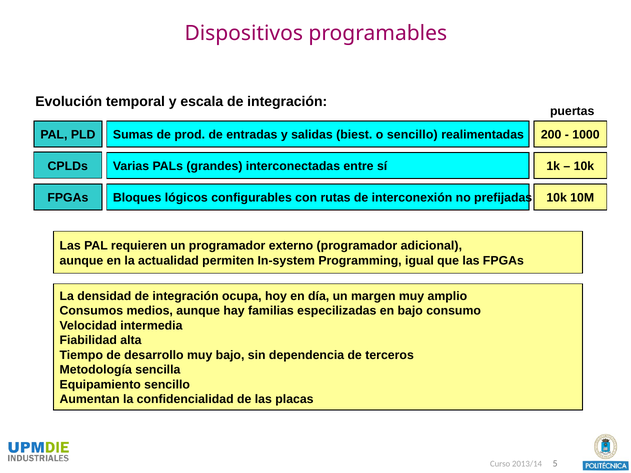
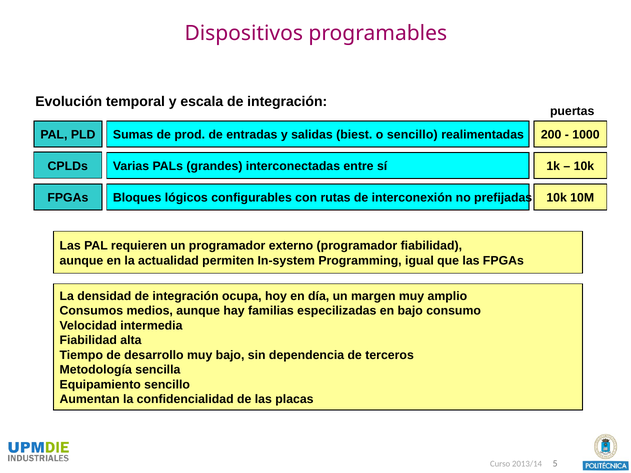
programador adicional: adicional -> fiabilidad
